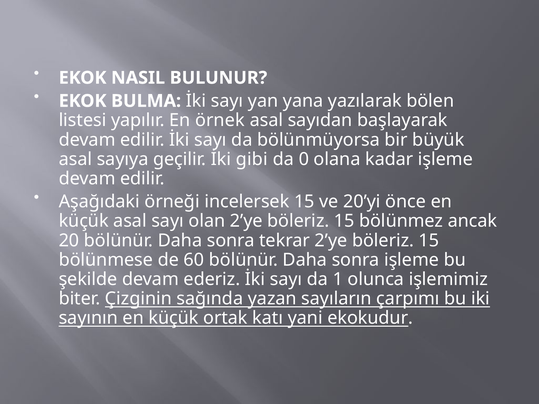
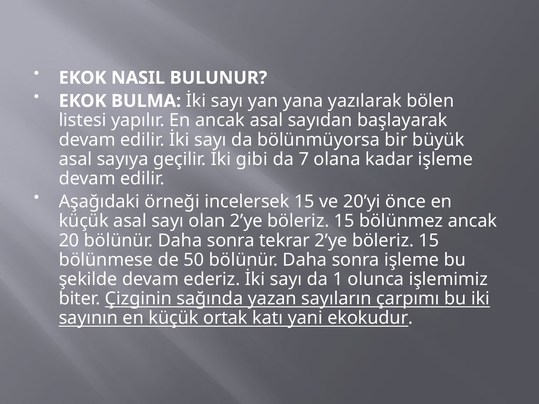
En örnek: örnek -> ancak
0: 0 -> 7
60: 60 -> 50
